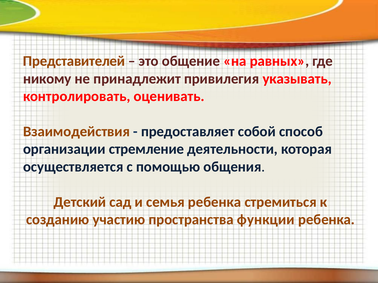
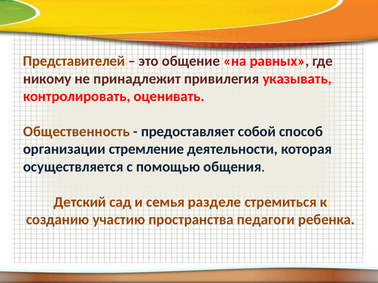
Взаимодействия: Взаимодействия -> Общественность
семья ребенка: ребенка -> разделе
функции: функции -> педагоги
